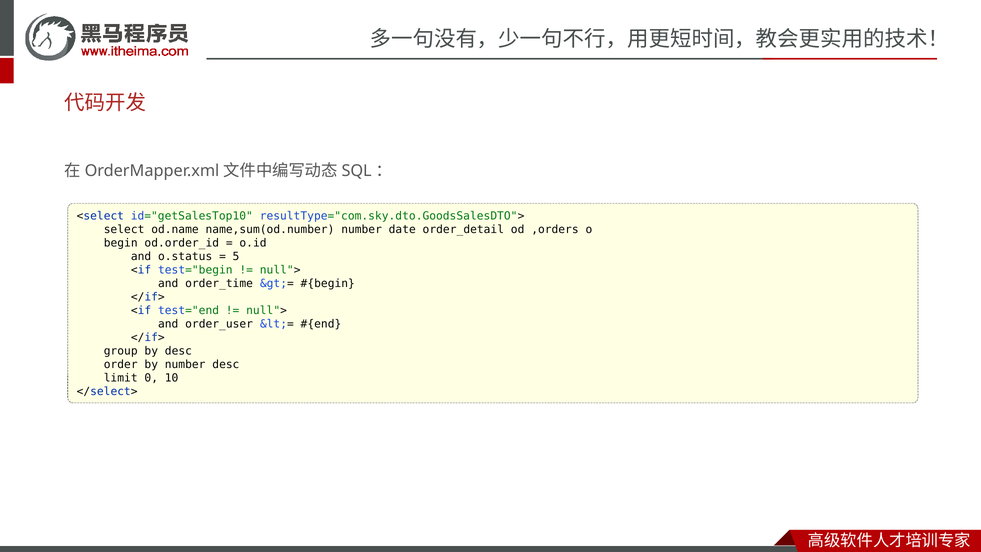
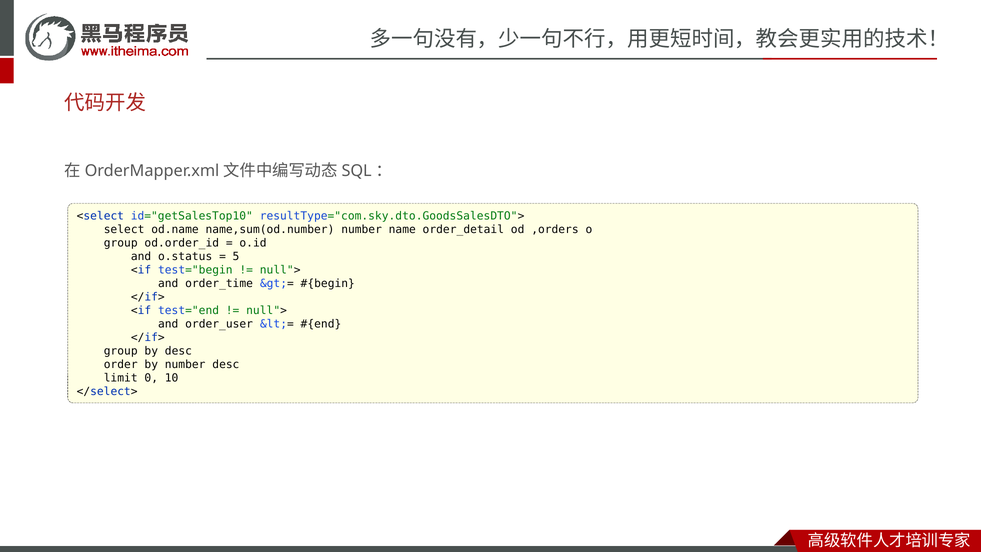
date: date -> name
begin at (121, 243): begin -> group
